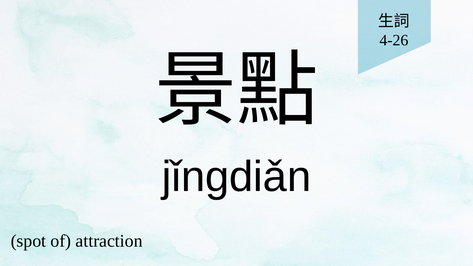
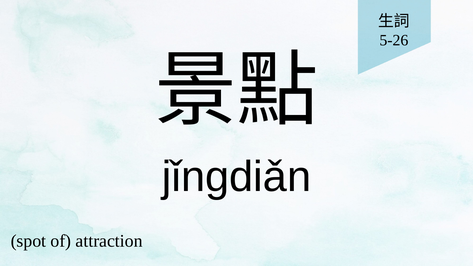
4-26: 4-26 -> 5-26
